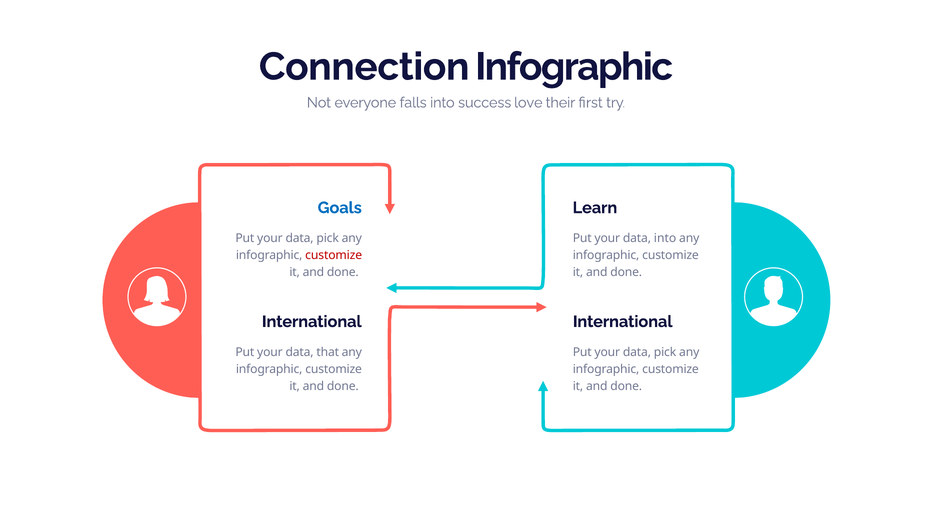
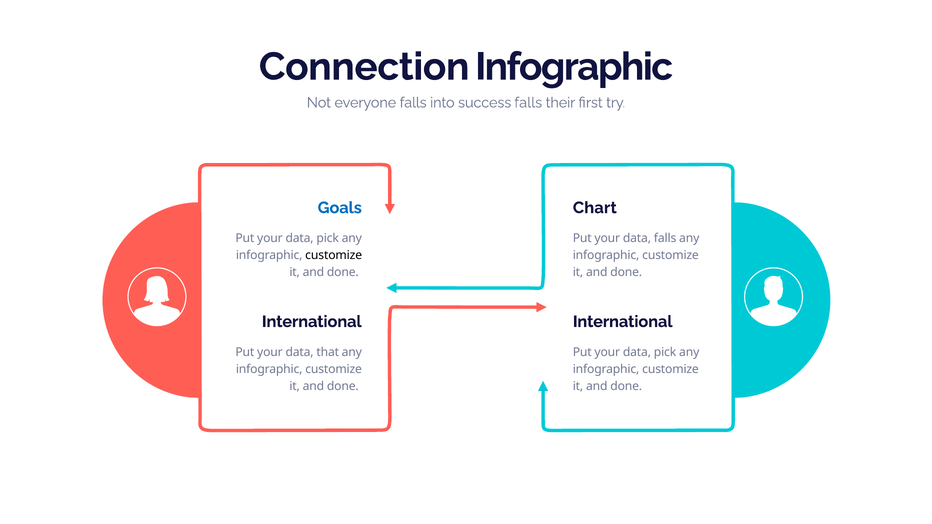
success love: love -> falls
Learn: Learn -> Chart
data into: into -> falls
customize at (334, 255) colour: red -> black
